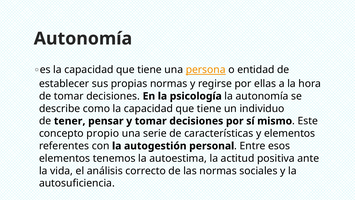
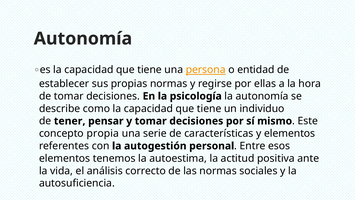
propio: propio -> propia
